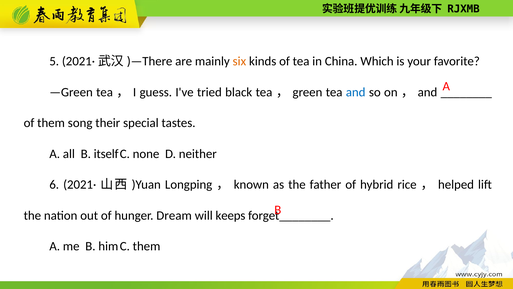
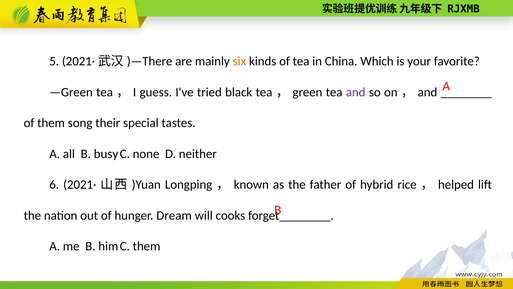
and at (356, 92) colour: blue -> purple
itself: itself -> busy
keeps: keeps -> cooks
